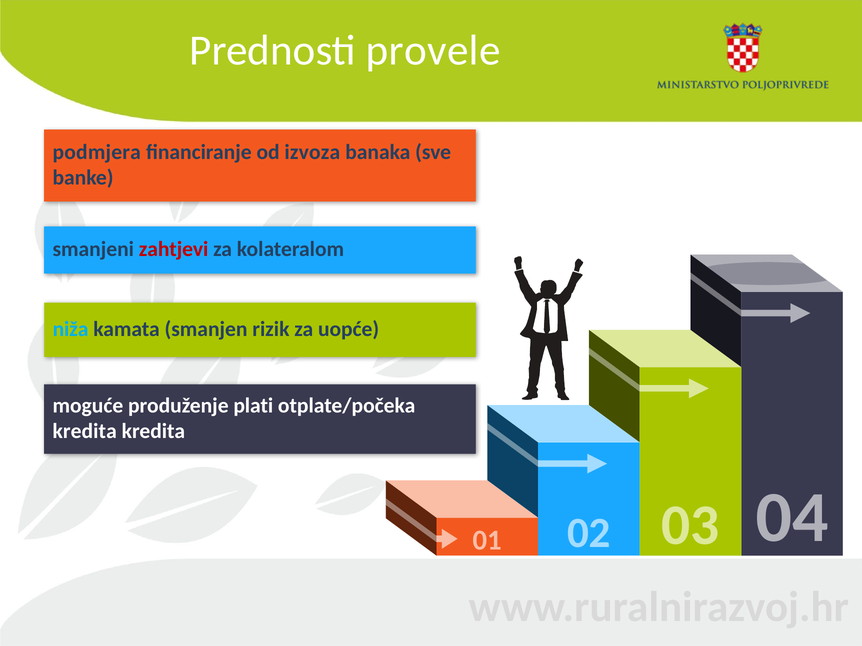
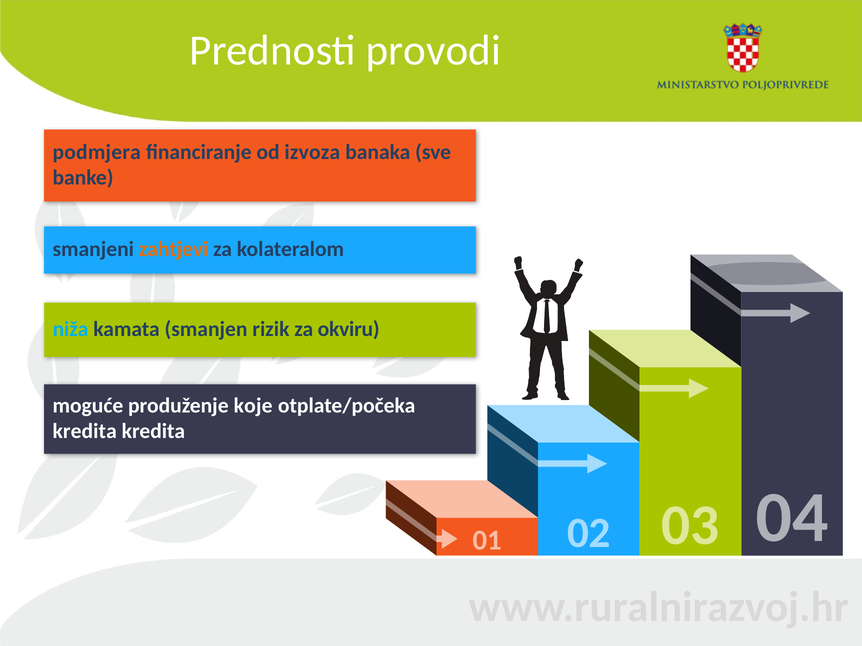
provele: provele -> provodi
zahtjevi colour: red -> orange
uopće: uopće -> okviru
plati: plati -> koje
